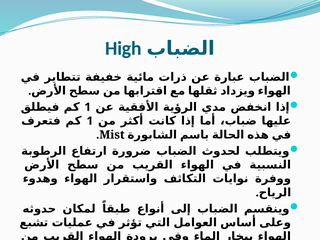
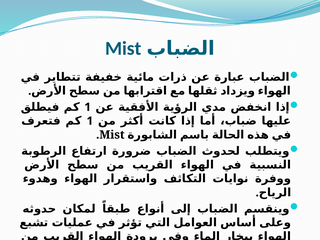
High at (123, 48): High -> Mist
